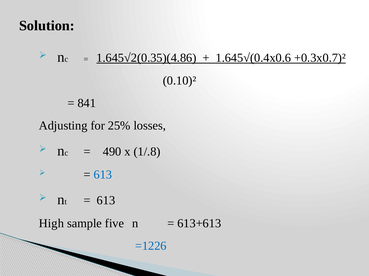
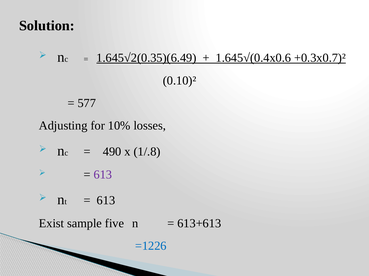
1.645√2(0.35)(4.86: 1.645√2(0.35)(4.86 -> 1.645√2(0.35)(6.49
841: 841 -> 577
25%: 25% -> 10%
613 at (103, 175) colour: blue -> purple
High: High -> Exist
